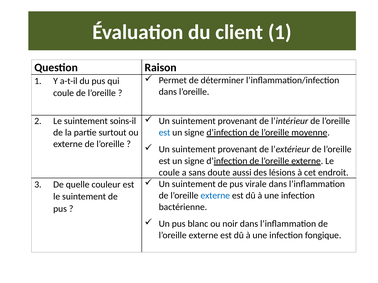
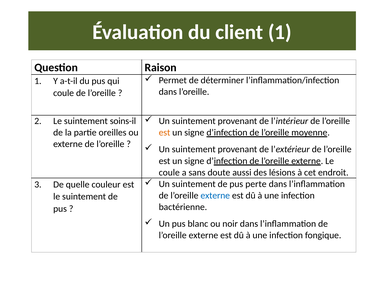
surtout: surtout -> oreilles
est at (164, 133) colour: blue -> orange
virale: virale -> perte
